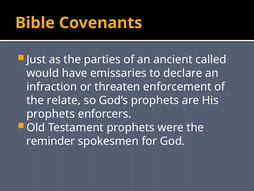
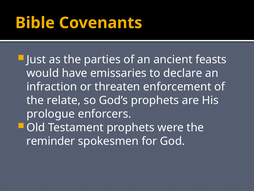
called: called -> feasts
prophets at (51, 114): prophets -> prologue
